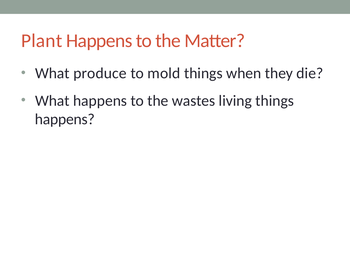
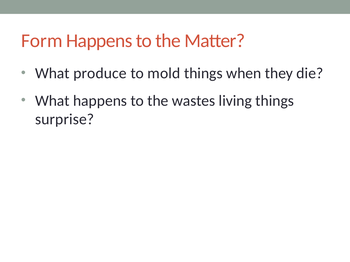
Plant: Plant -> Form
happens at (65, 120): happens -> surprise
